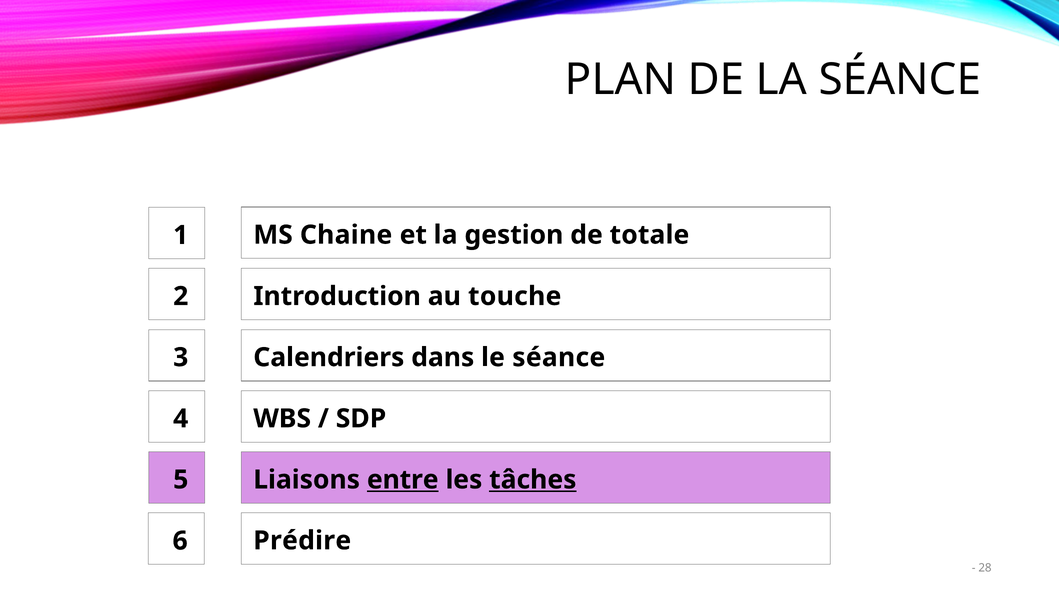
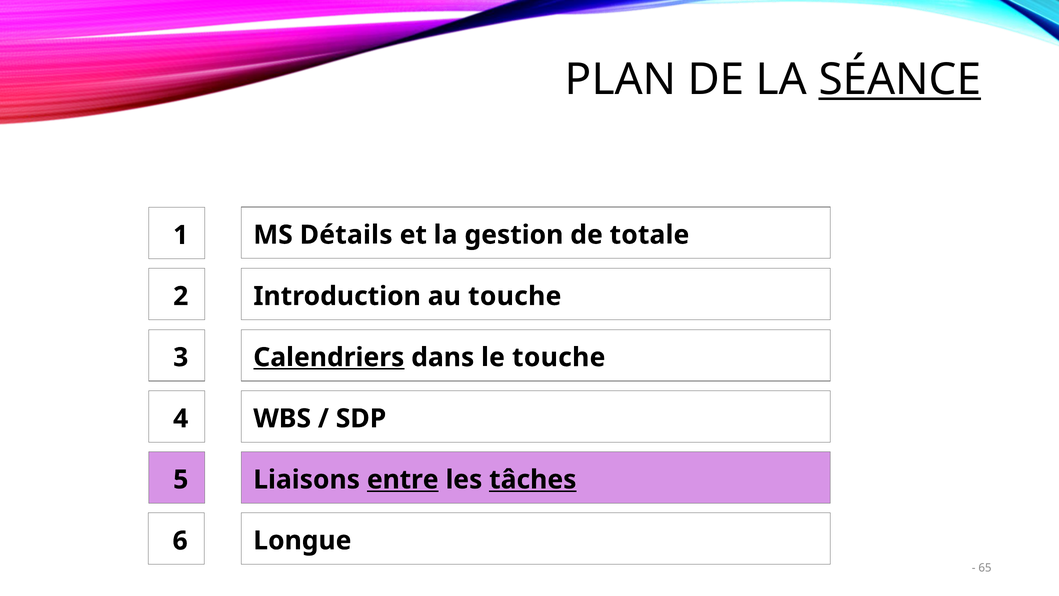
SÉANCE at (900, 80) underline: none -> present
Chaine: Chaine -> Détails
Calendriers underline: none -> present
le séance: séance -> touche
Prédire: Prédire -> Longue
28: 28 -> 65
